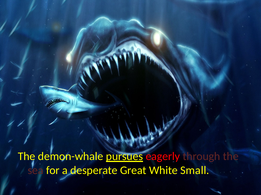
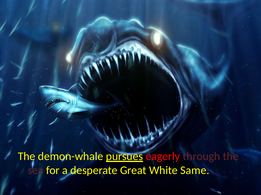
Small: Small -> Same
